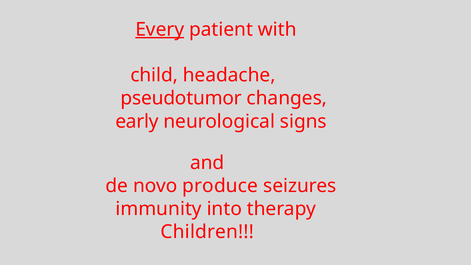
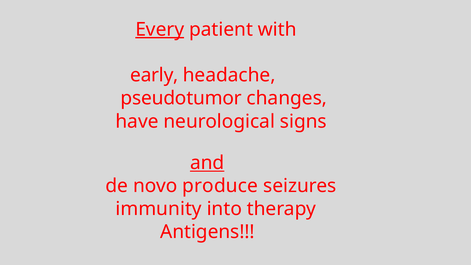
child: child -> early
early: early -> have
and underline: none -> present
Children: Children -> Antigens
